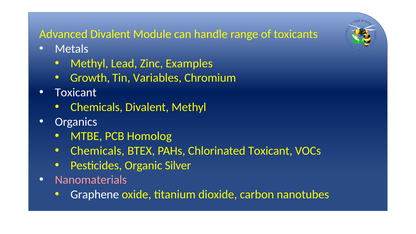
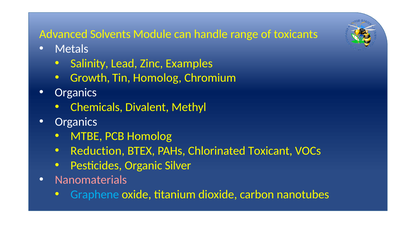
Advanced Divalent: Divalent -> Solvents
Methyl at (89, 63): Methyl -> Salinity
Tin Variables: Variables -> Homolog
Toxicant at (76, 93): Toxicant -> Organics
Chemicals at (98, 151): Chemicals -> Reduction
Graphene colour: white -> light blue
